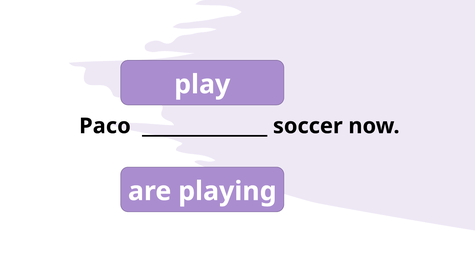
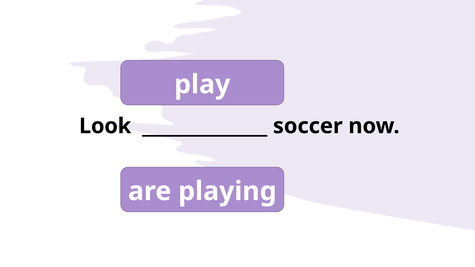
Paco: Paco -> Look
